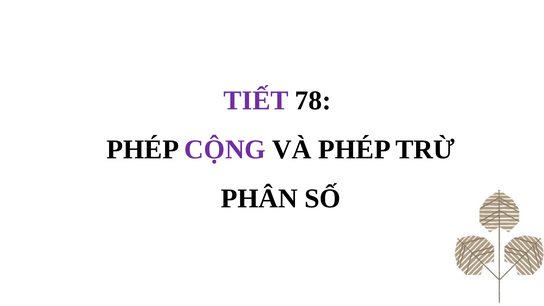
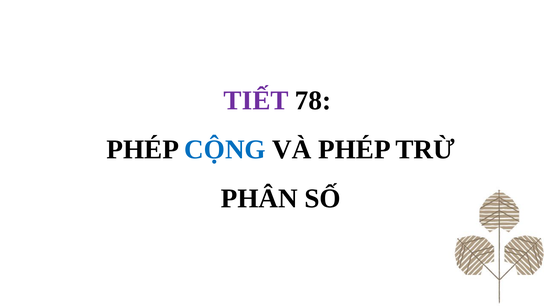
CỘNG colour: purple -> blue
